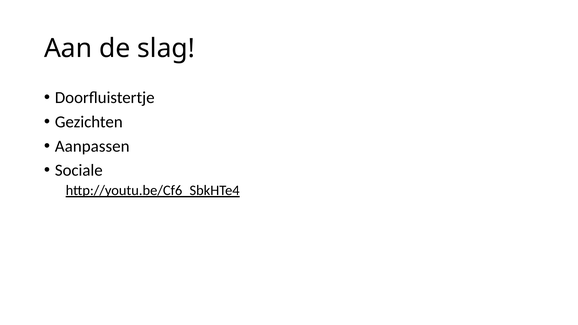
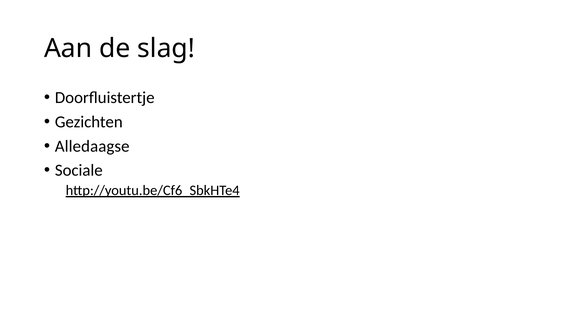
Aanpassen: Aanpassen -> Alledaagse
